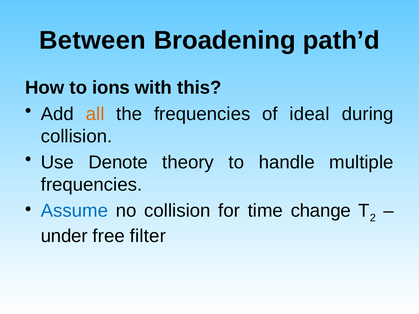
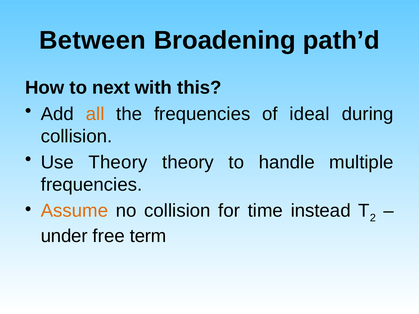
ions: ions -> next
Use Denote: Denote -> Theory
Assume colour: blue -> orange
change: change -> instead
filter: filter -> term
